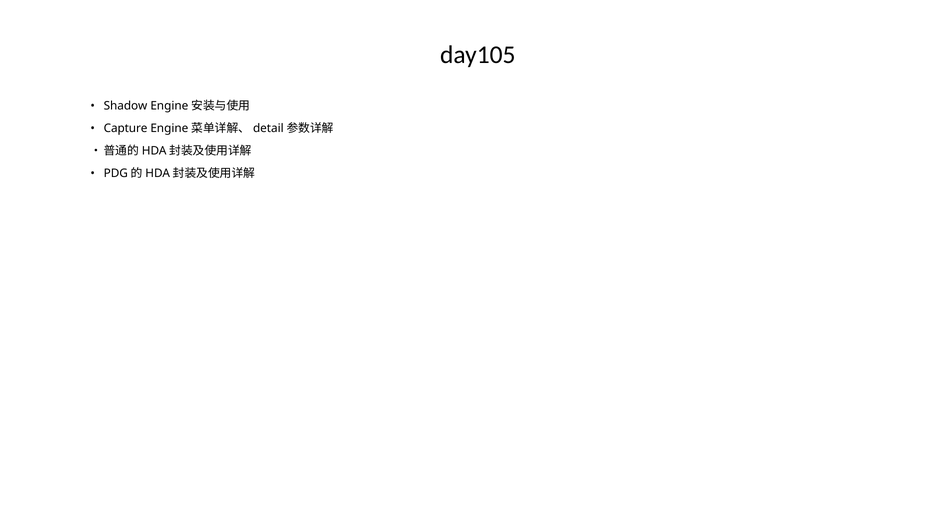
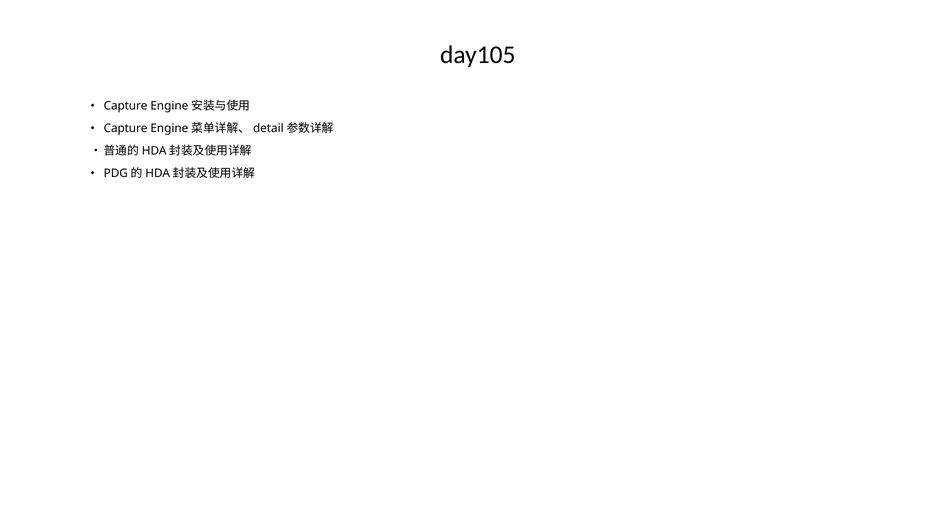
Shadow at (126, 106): Shadow -> Capture
